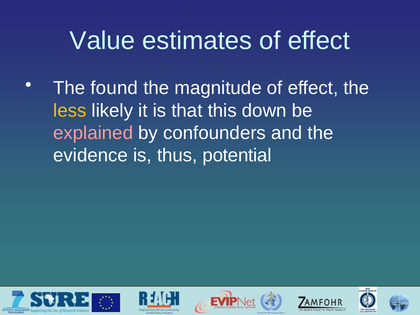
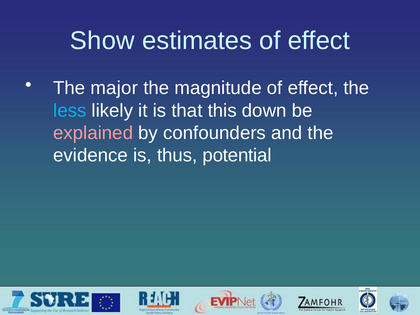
Value: Value -> Show
found: found -> major
less colour: yellow -> light blue
